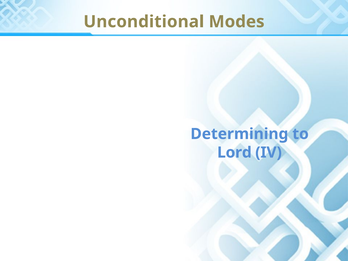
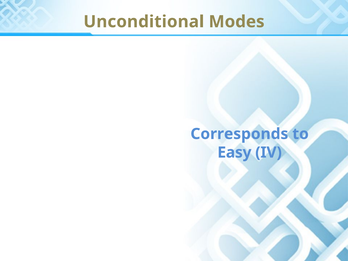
Determining: Determining -> Corresponds
Lord: Lord -> Easy
